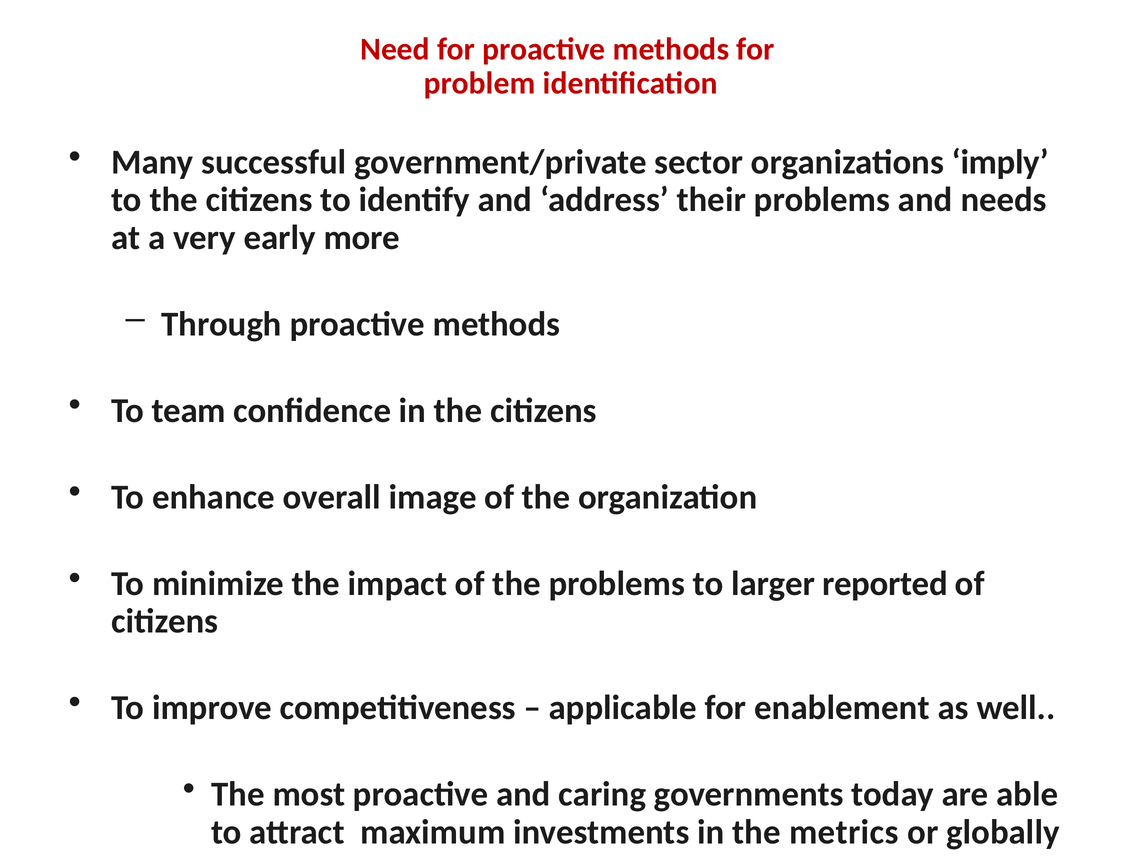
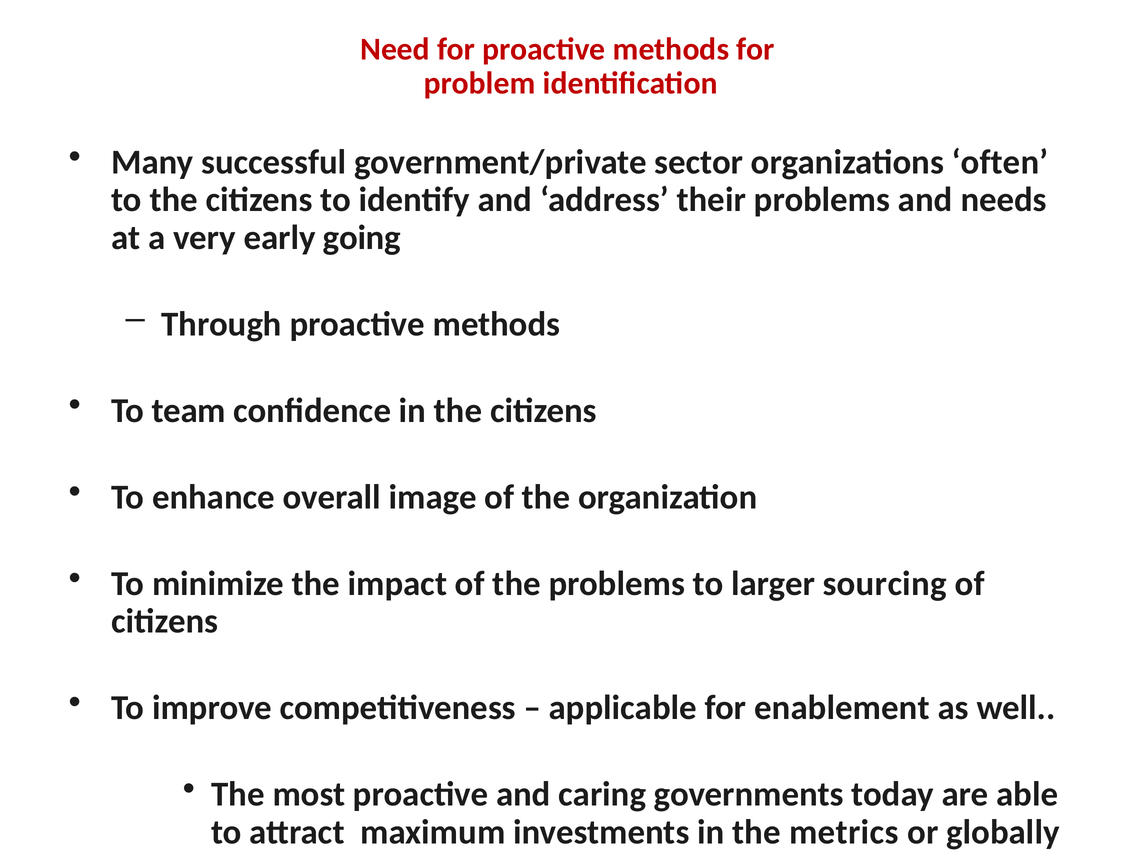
imply: imply -> often
more: more -> going
reported: reported -> sourcing
